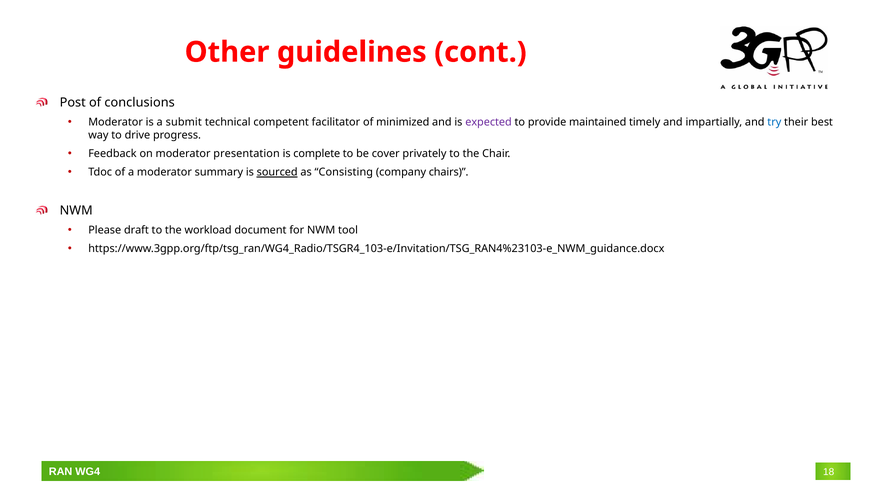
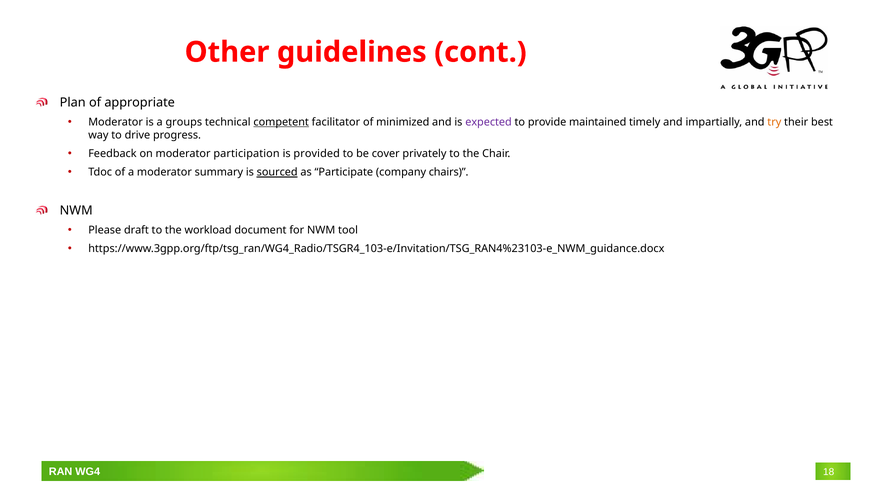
Post: Post -> Plan
conclusions: conclusions -> appropriate
submit: submit -> groups
competent underline: none -> present
try colour: blue -> orange
presentation: presentation -> participation
complete: complete -> provided
Consisting: Consisting -> Participate
